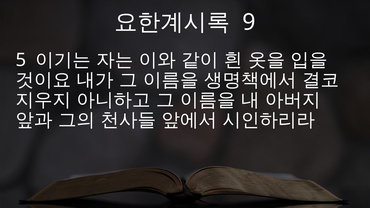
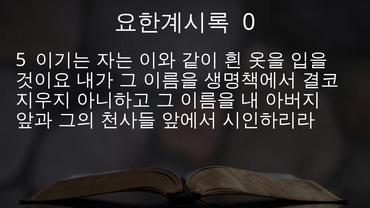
9: 9 -> 0
